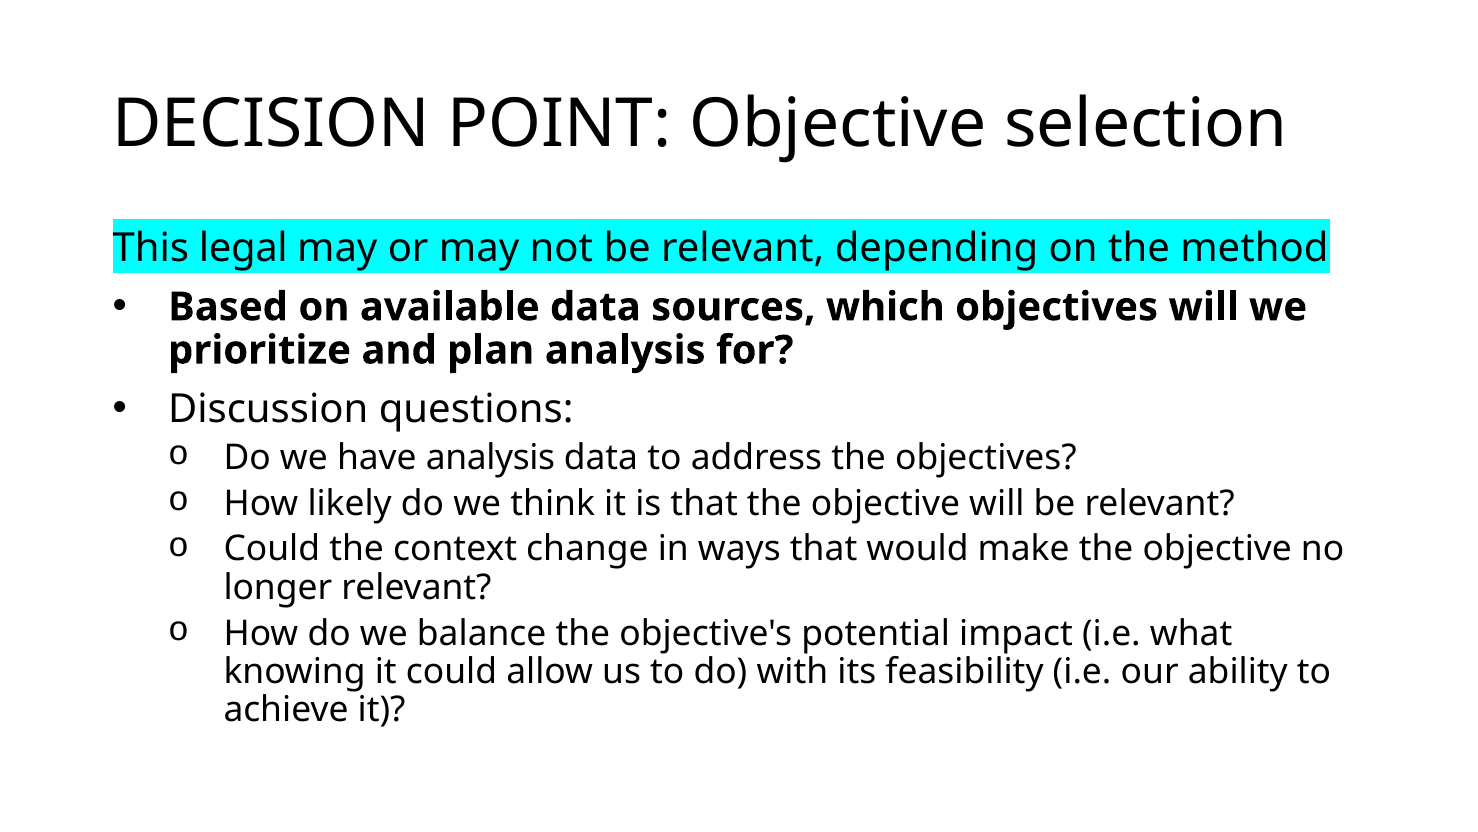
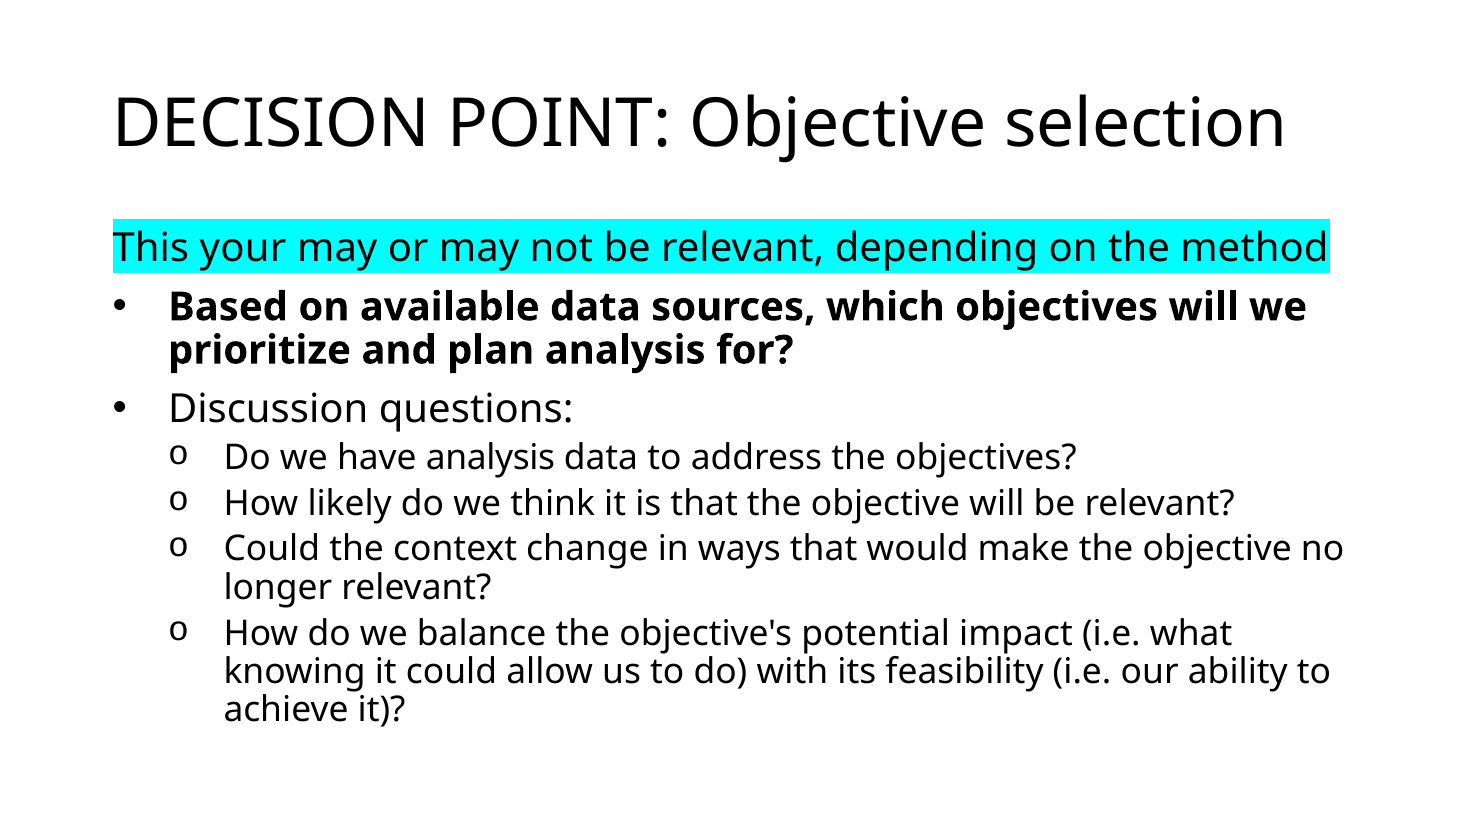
legal: legal -> your
